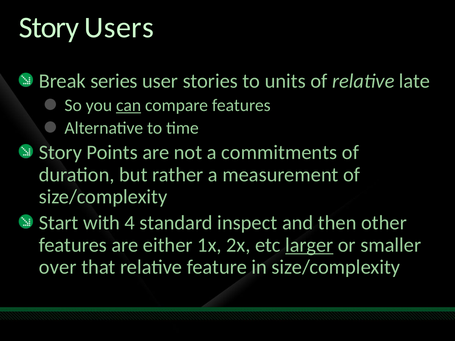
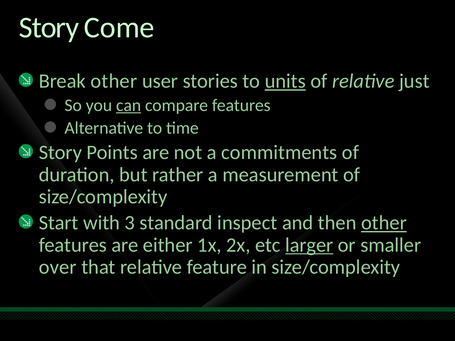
Users: Users -> Come
Break series: series -> other
units underline: none -> present
late: late -> just
4: 4 -> 3
other at (384, 223) underline: none -> present
